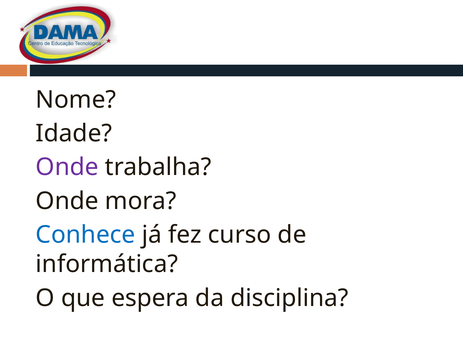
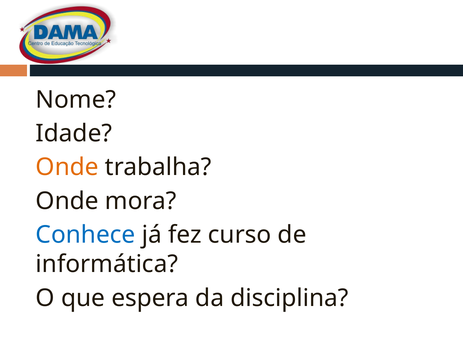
Onde at (67, 167) colour: purple -> orange
